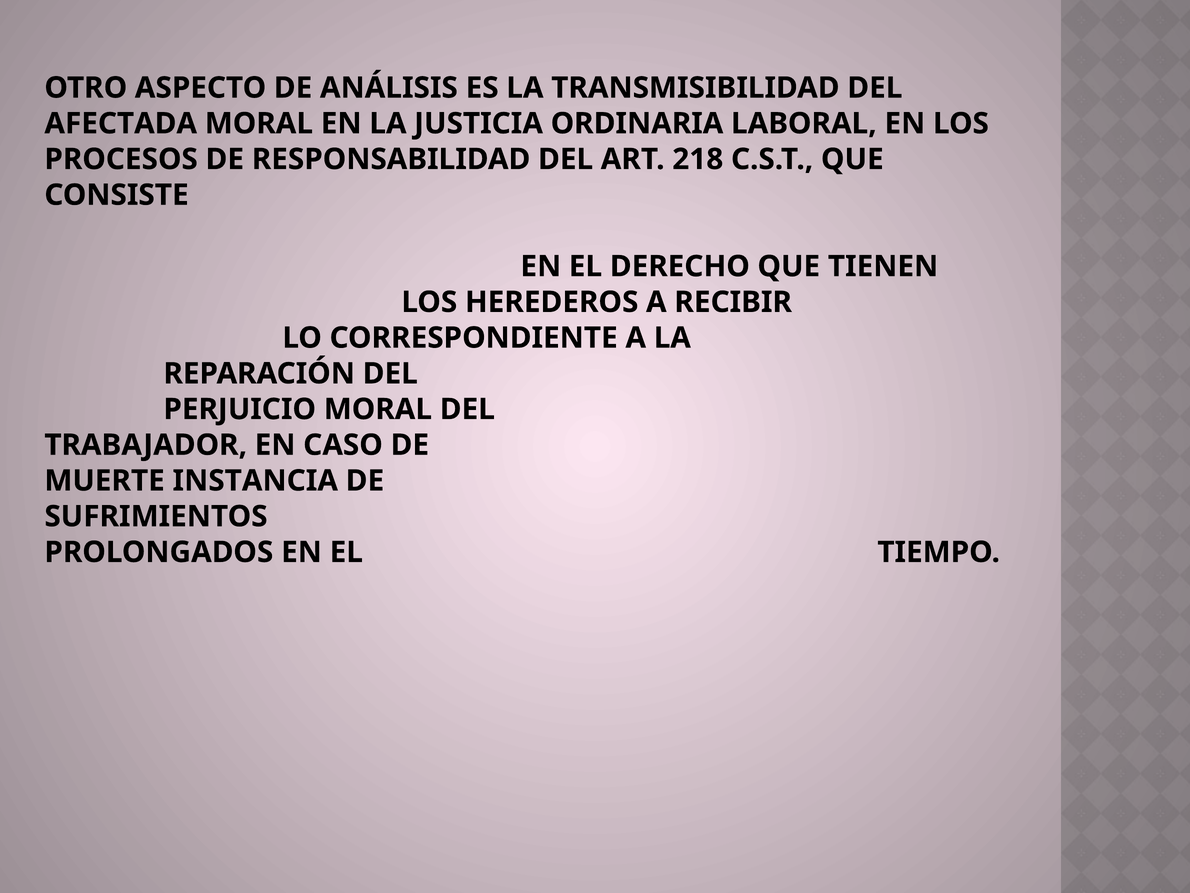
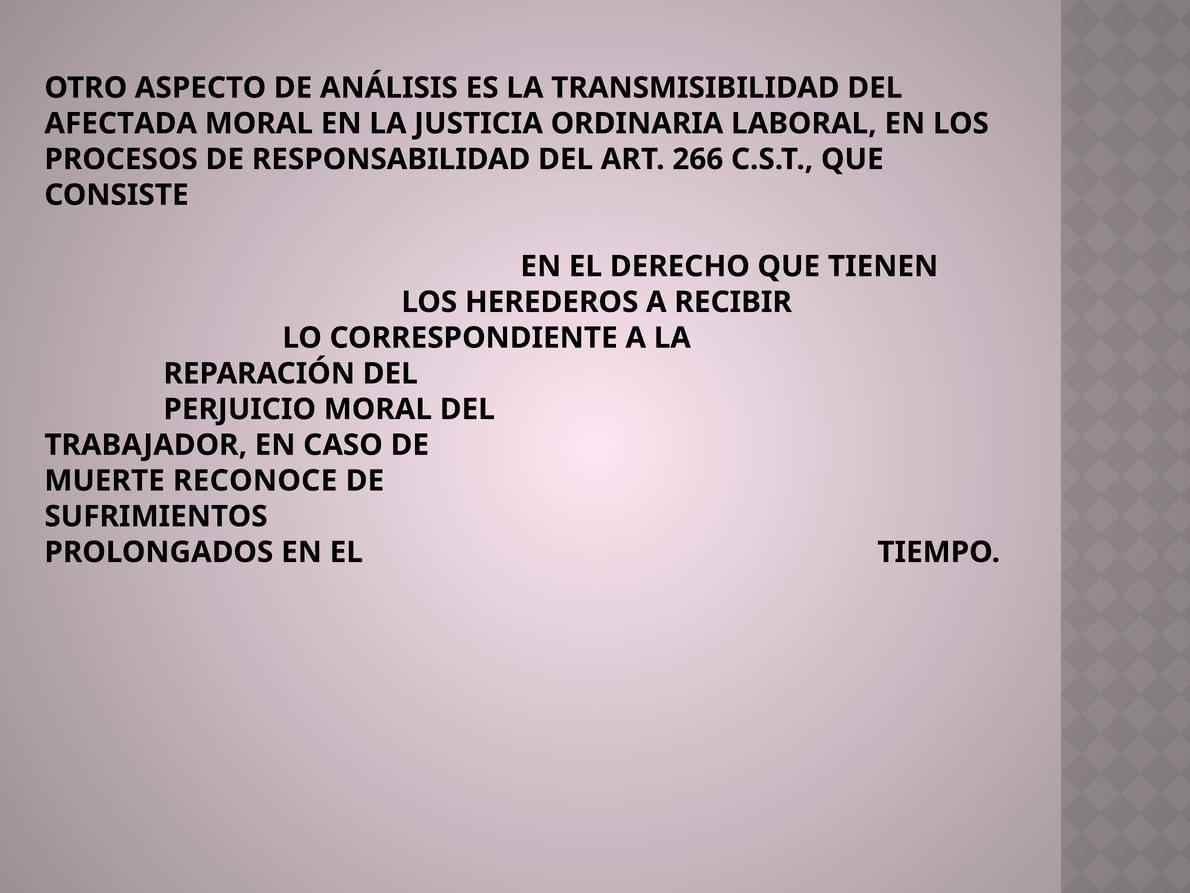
218: 218 -> 266
INSTANCIA: INSTANCIA -> RECONOCE
